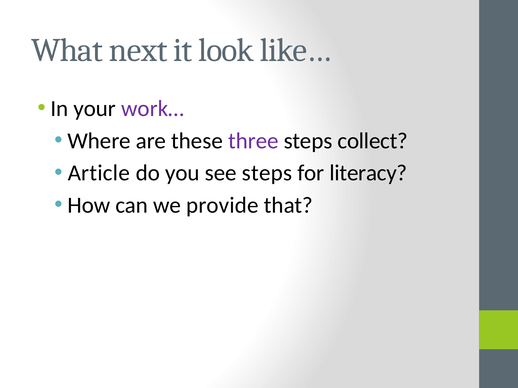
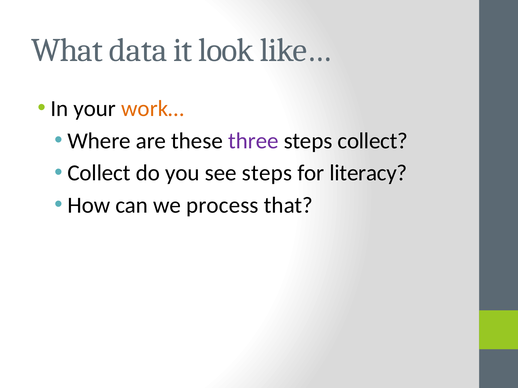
next: next -> data
work… colour: purple -> orange
Article at (99, 173): Article -> Collect
provide: provide -> process
